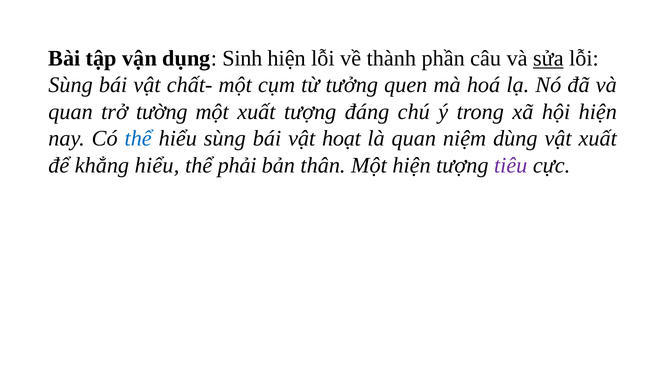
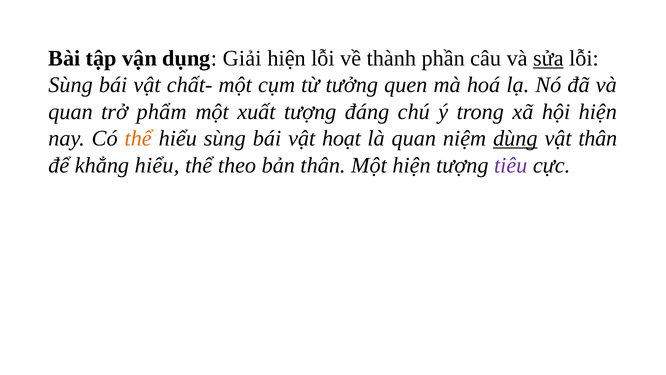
Sinh: Sinh -> Giải
tường: tường -> phẩm
thể at (138, 138) colour: blue -> orange
dùng underline: none -> present
vật xuất: xuất -> thân
phải: phải -> theo
